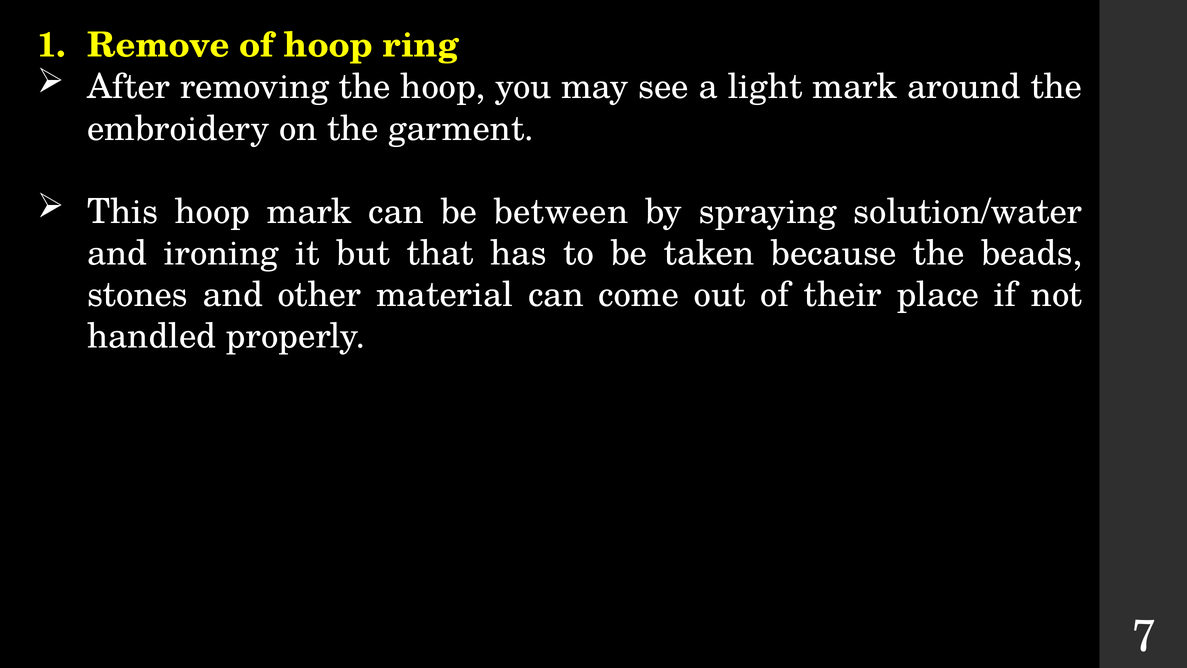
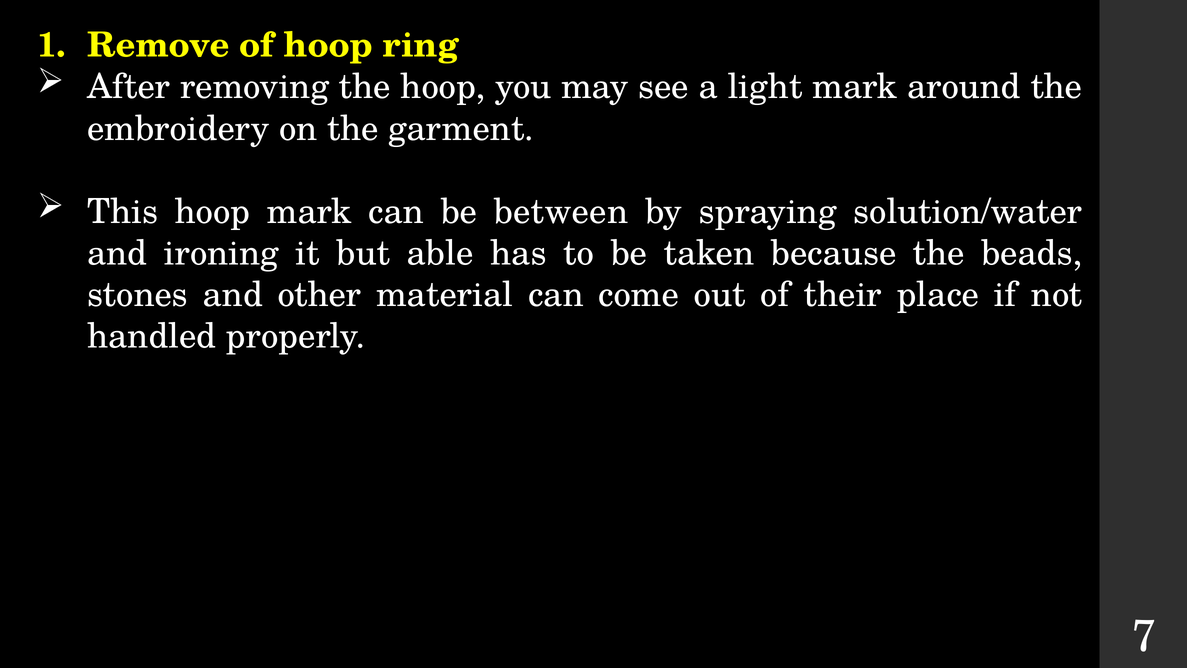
that: that -> able
